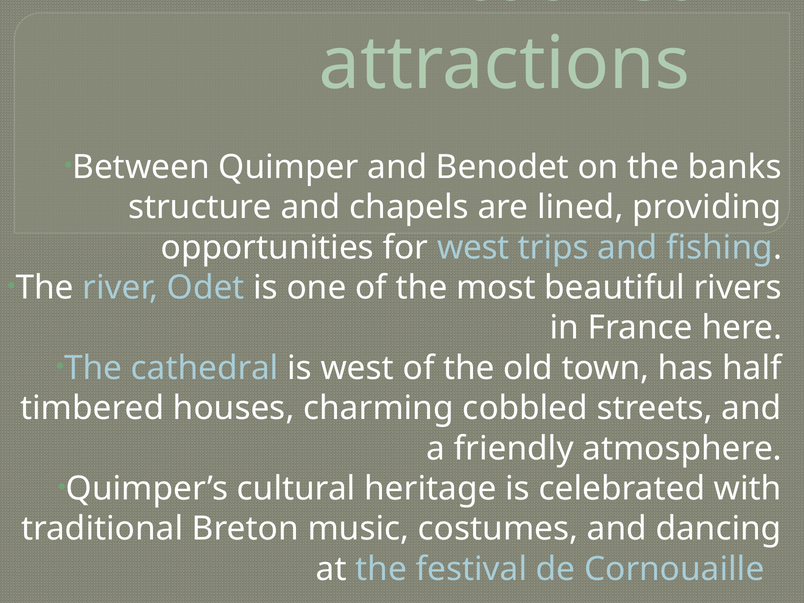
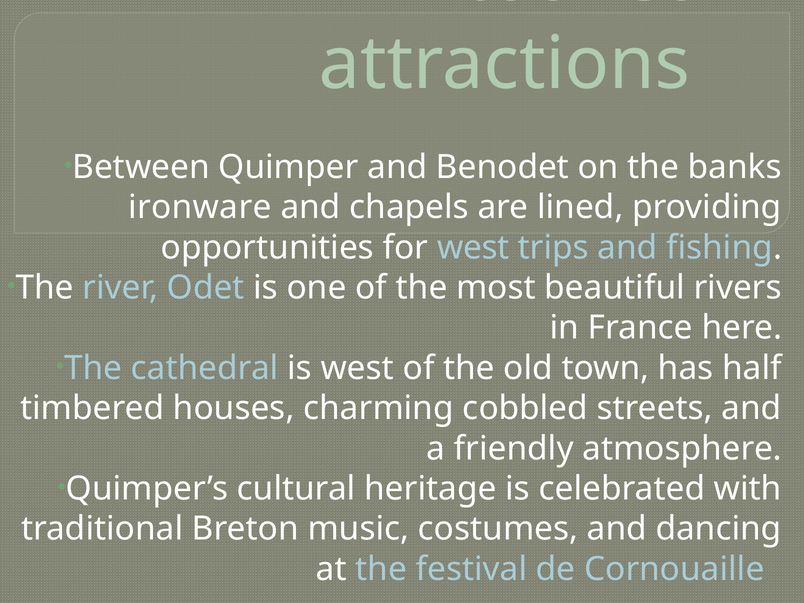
structure: structure -> ironware
